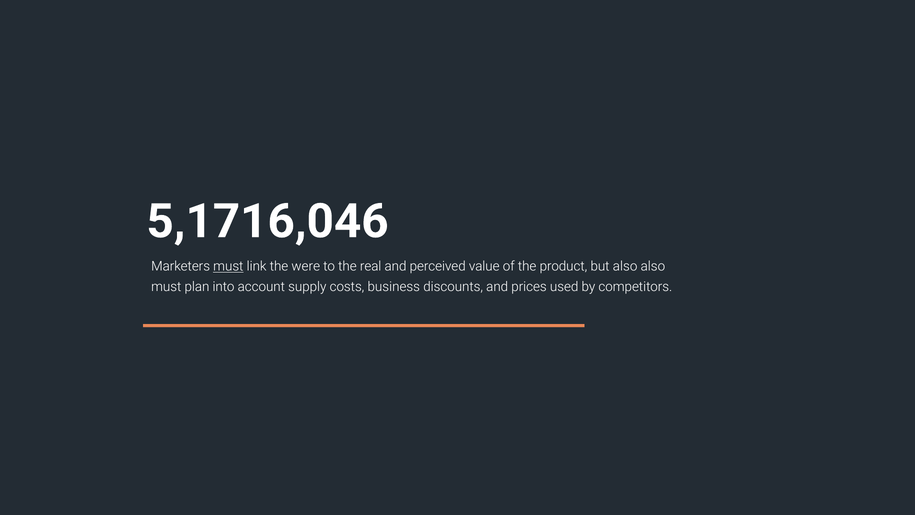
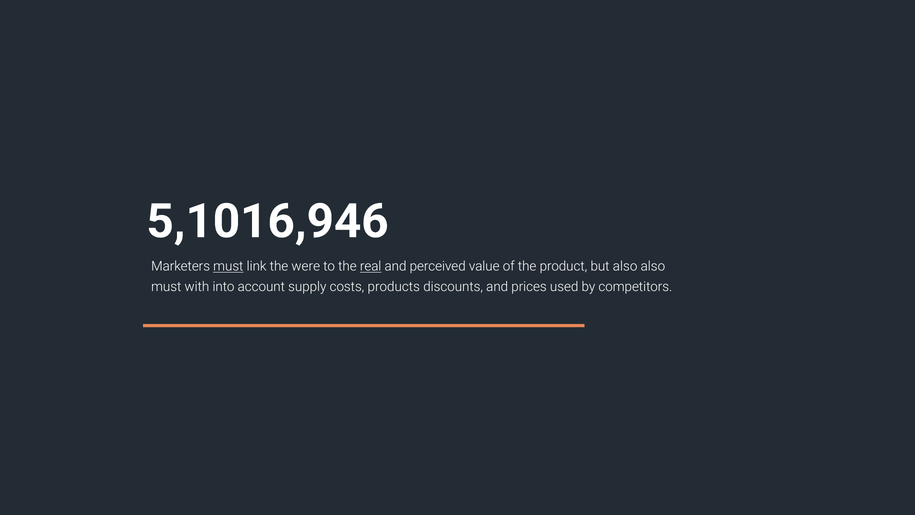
5,1716,046: 5,1716,046 -> 5,1016,946
real underline: none -> present
plan: plan -> with
business: business -> products
